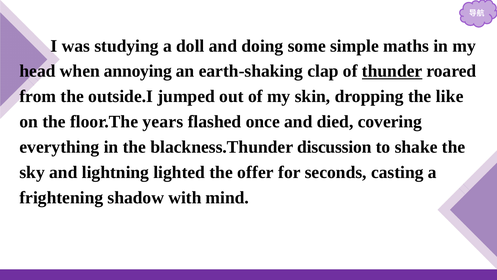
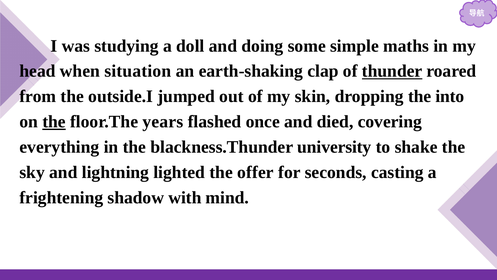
annoying: annoying -> situation
like: like -> into
the at (54, 122) underline: none -> present
discussion: discussion -> university
